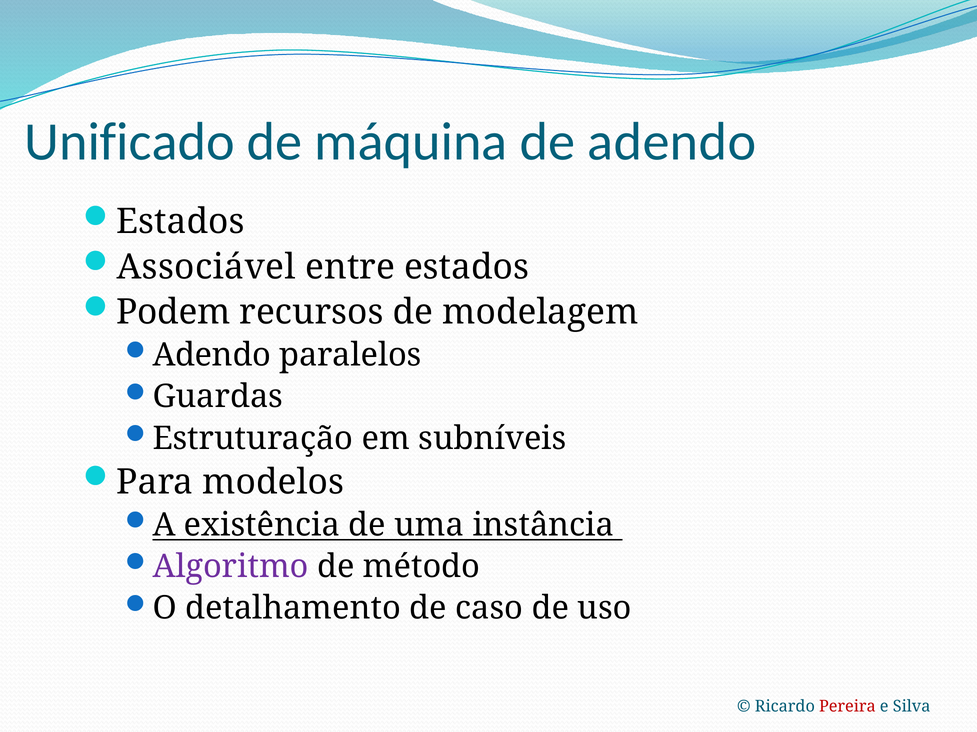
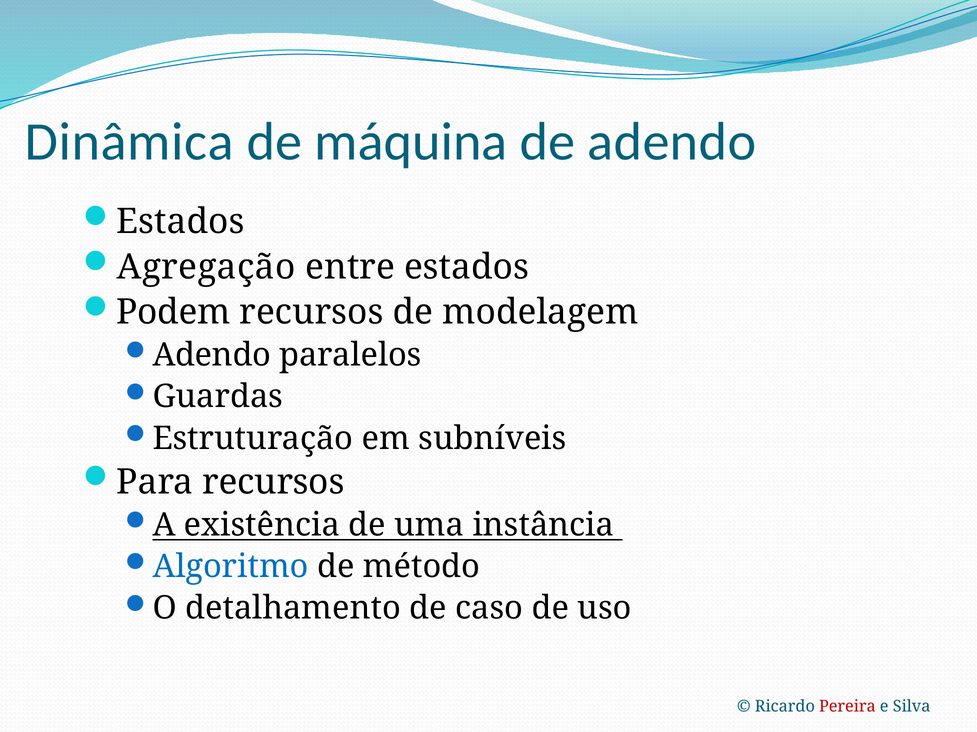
Unificado: Unificado -> Dinâmica
Associável: Associável -> Agregação
Para modelos: modelos -> recursos
Algoritmo colour: purple -> blue
